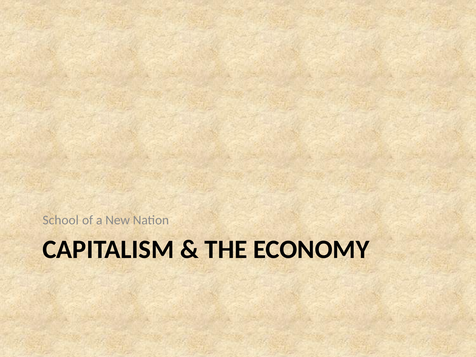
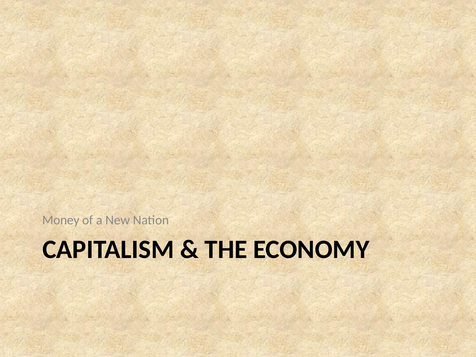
School: School -> Money
